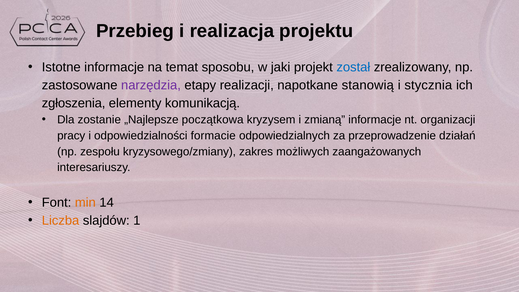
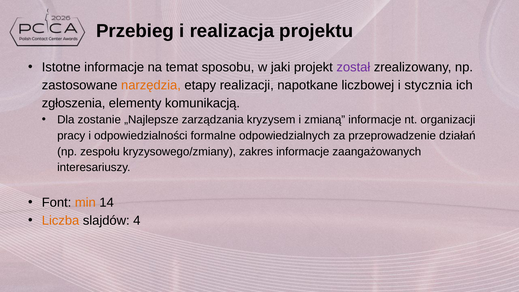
został colour: blue -> purple
narzędzia colour: purple -> orange
stanowią: stanowią -> liczbowej
początkowa: początkowa -> zarządzania
formacie: formacie -> formalne
zakres możliwych: możliwych -> informacje
1: 1 -> 4
